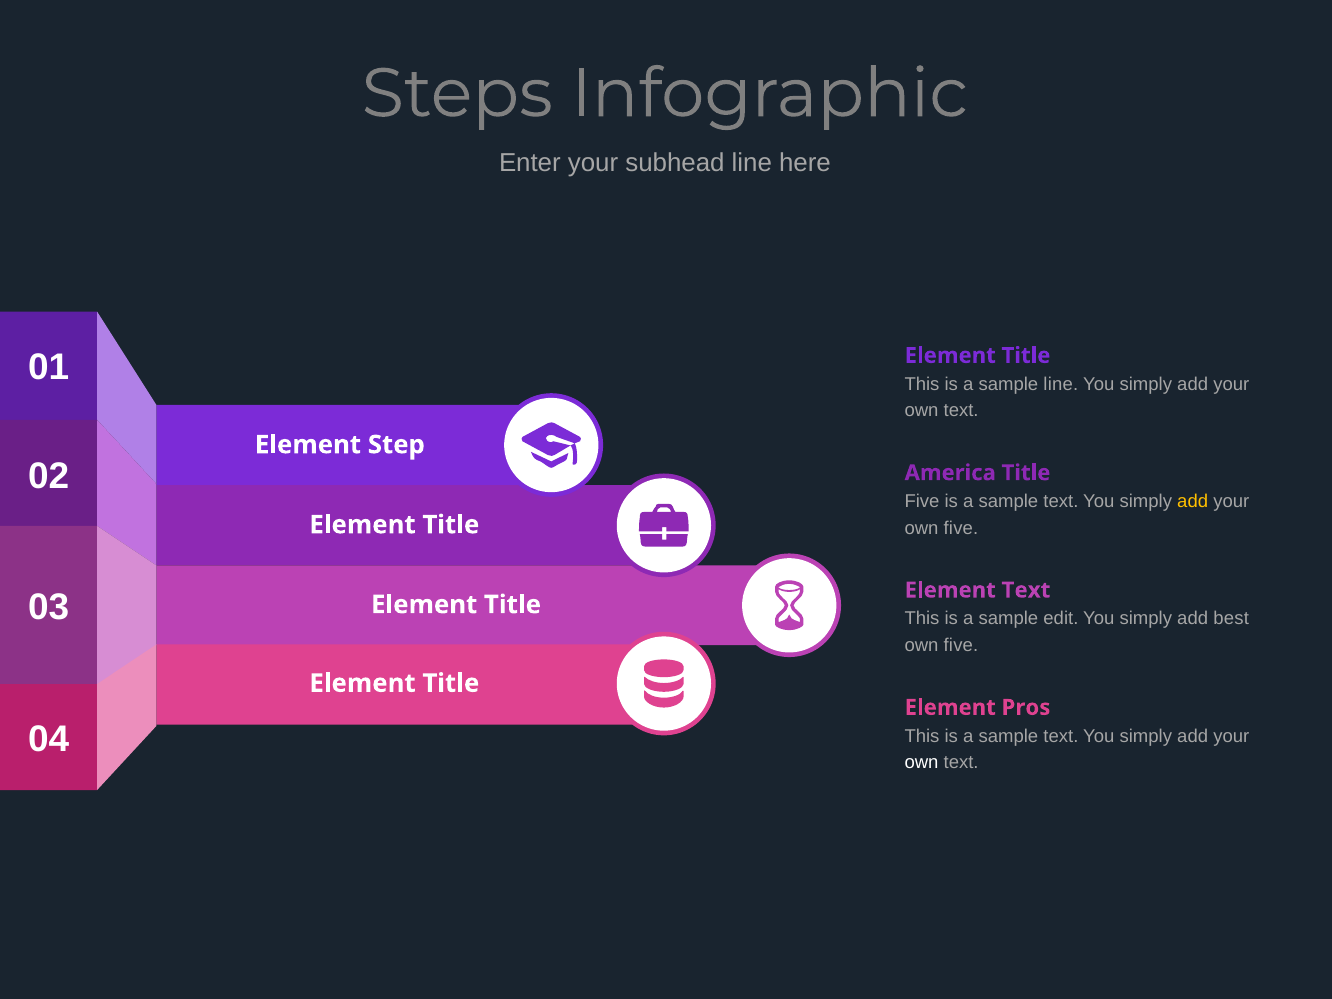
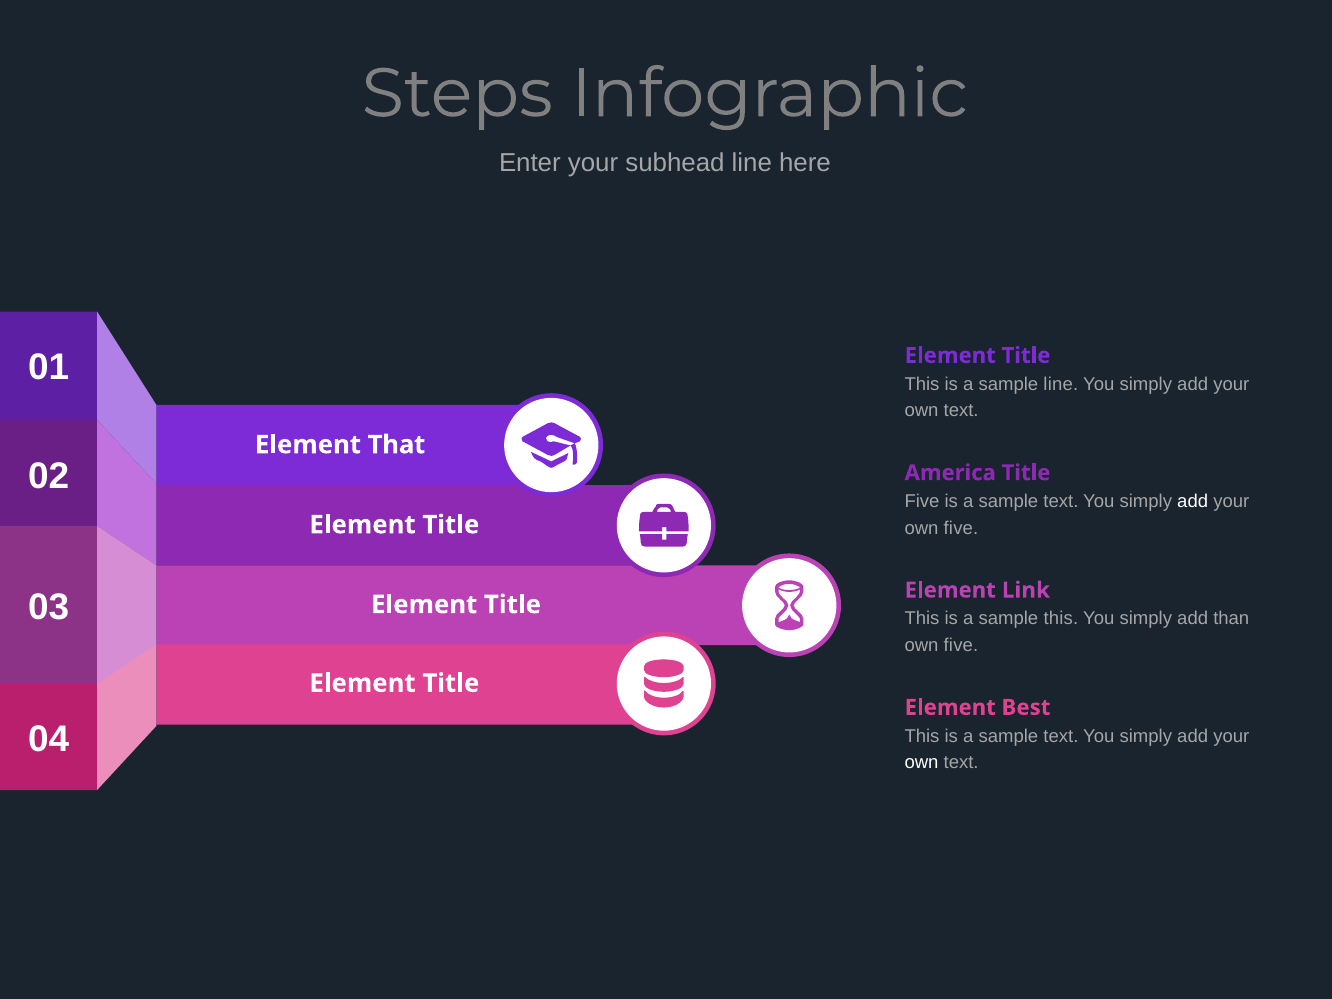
Step: Step -> That
add at (1193, 501) colour: yellow -> white
Element Text: Text -> Link
sample edit: edit -> this
best: best -> than
Pros: Pros -> Best
